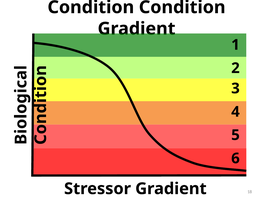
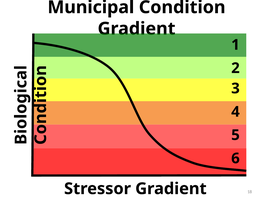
Condition at (91, 7): Condition -> Municipal
